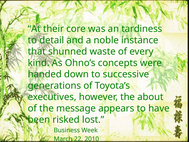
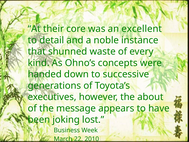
tardiness: tardiness -> excellent
risked: risked -> joking
